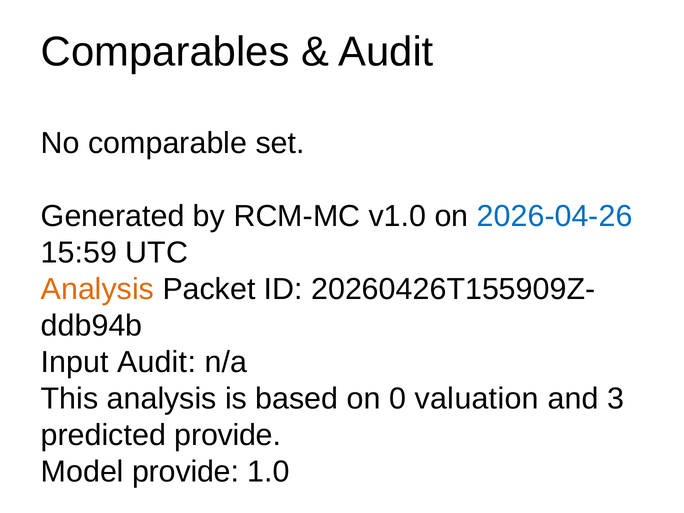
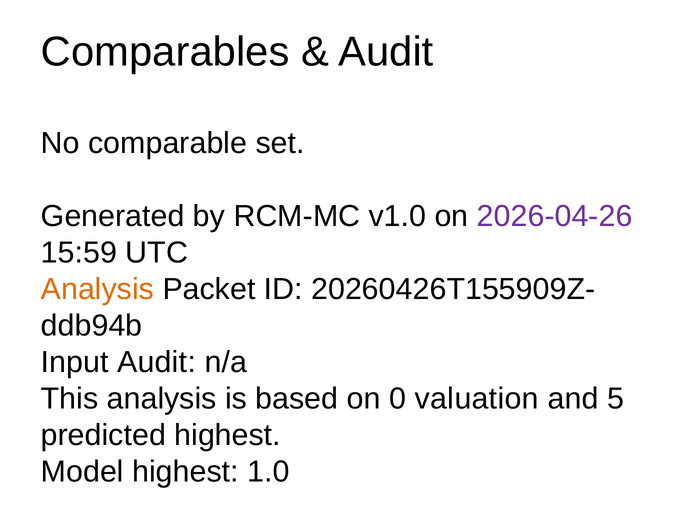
2026-04-26 colour: blue -> purple
3: 3 -> 5
predicted provide: provide -> highest
Model provide: provide -> highest
